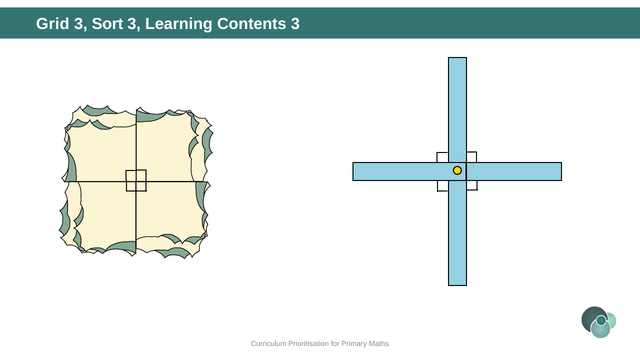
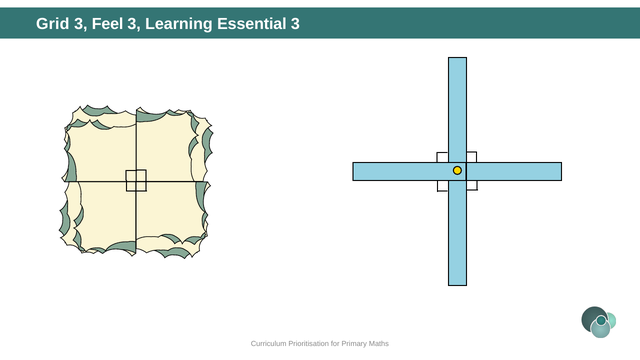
Sort: Sort -> Feel
Contents: Contents -> Essential
